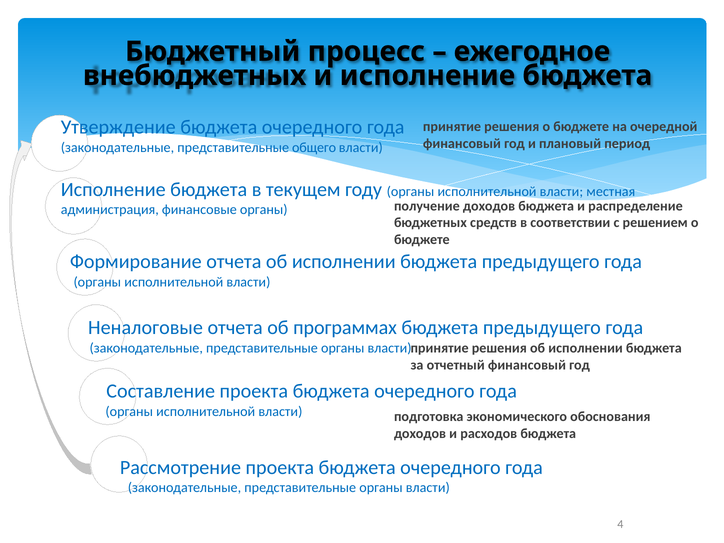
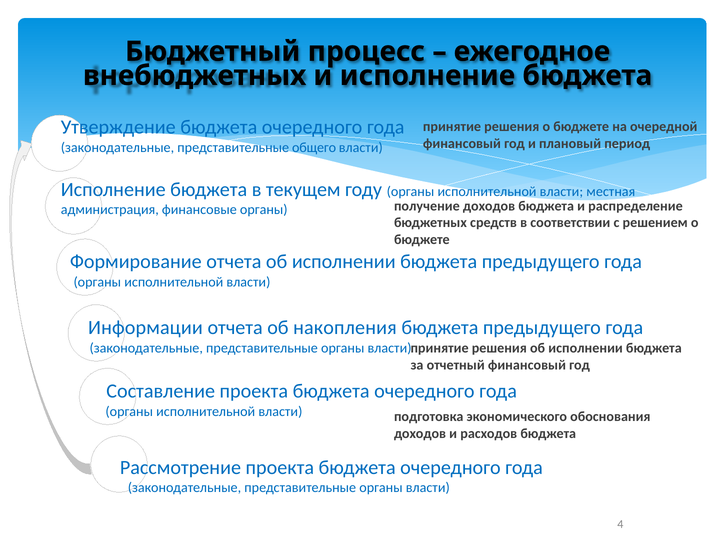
Неналоговые: Неналоговые -> Информации
программах: программах -> накопления
